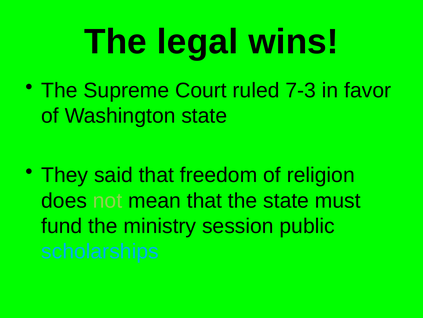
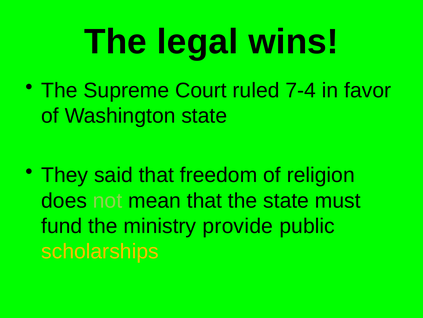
7-3: 7-3 -> 7-4
session: session -> provide
scholarships colour: light blue -> yellow
